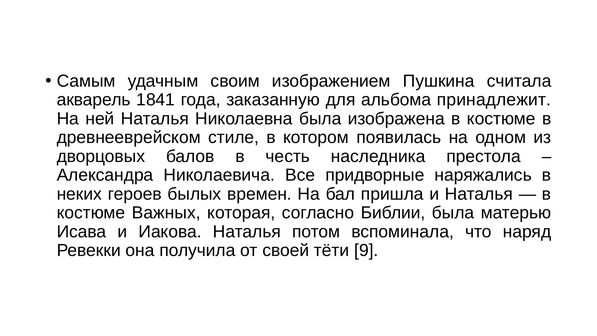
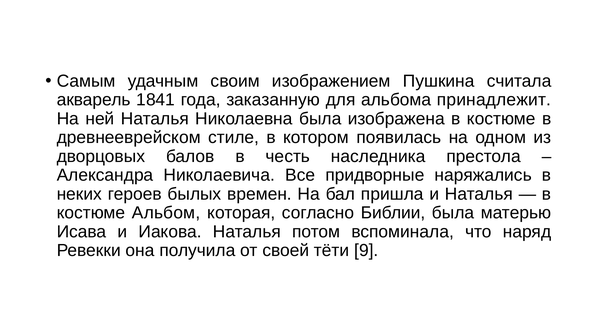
Важных: Важных -> Альбом
